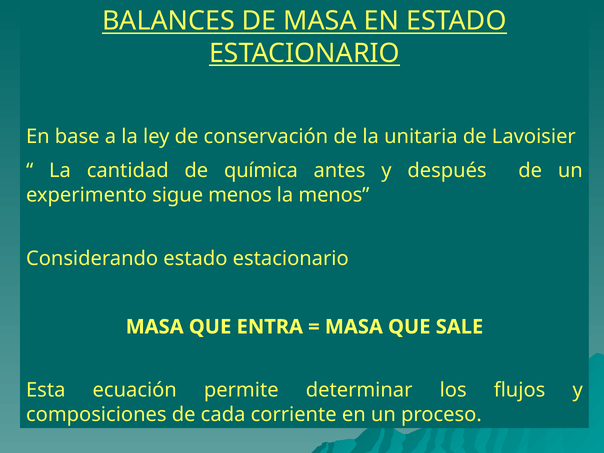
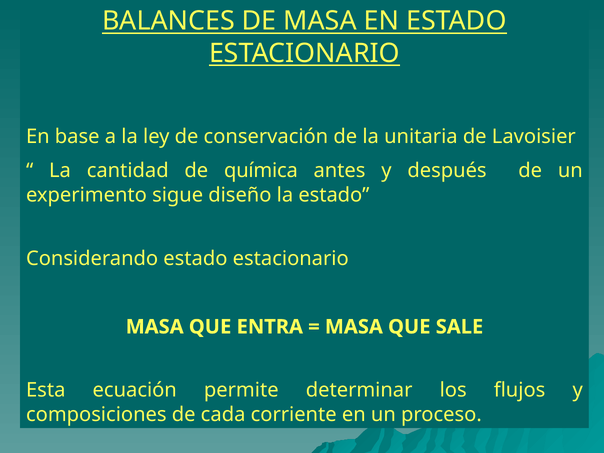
sigue menos: menos -> diseño
la menos: menos -> estado
